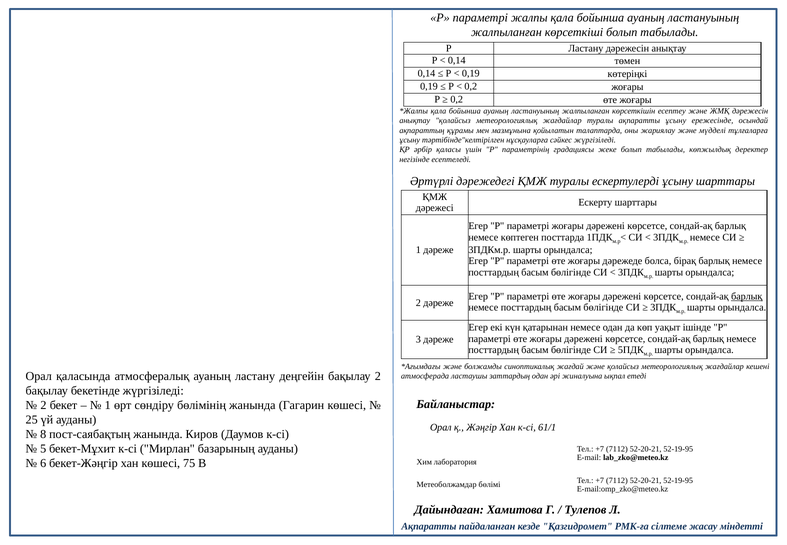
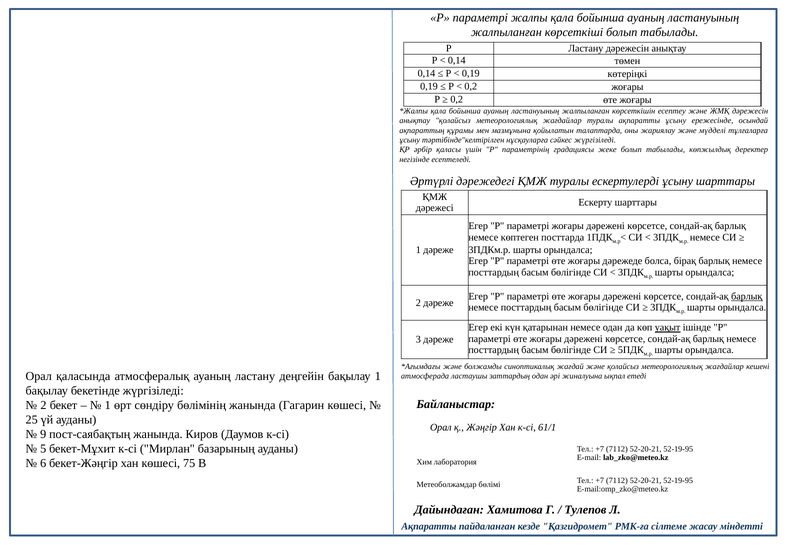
уақыт underline: none -> present
бақылау 2: 2 -> 1
8: 8 -> 9
